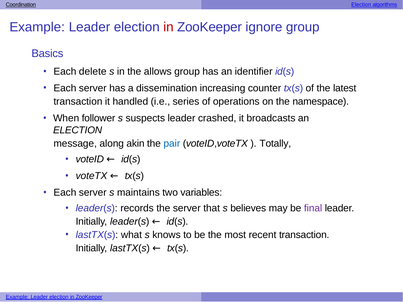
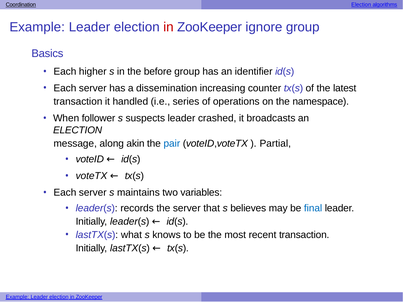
delete: delete -> higher
allows: allows -> before
Totally: Totally -> Partial
final colour: purple -> blue
